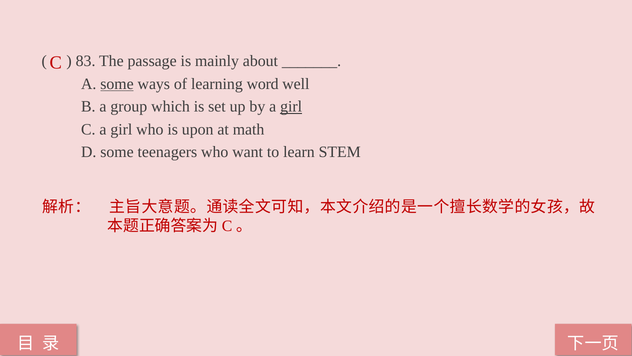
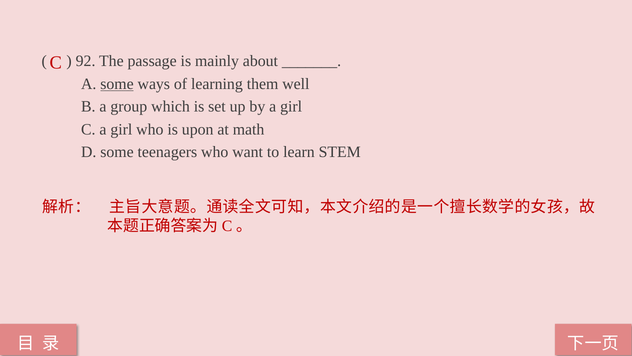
83: 83 -> 92
word: word -> them
girl at (291, 107) underline: present -> none
